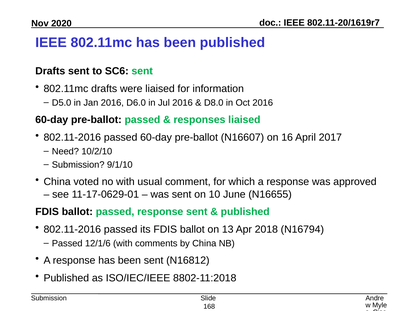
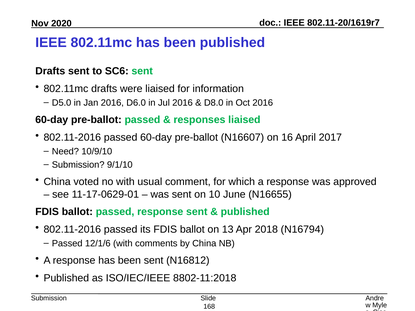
10/2/10: 10/2/10 -> 10/9/10
